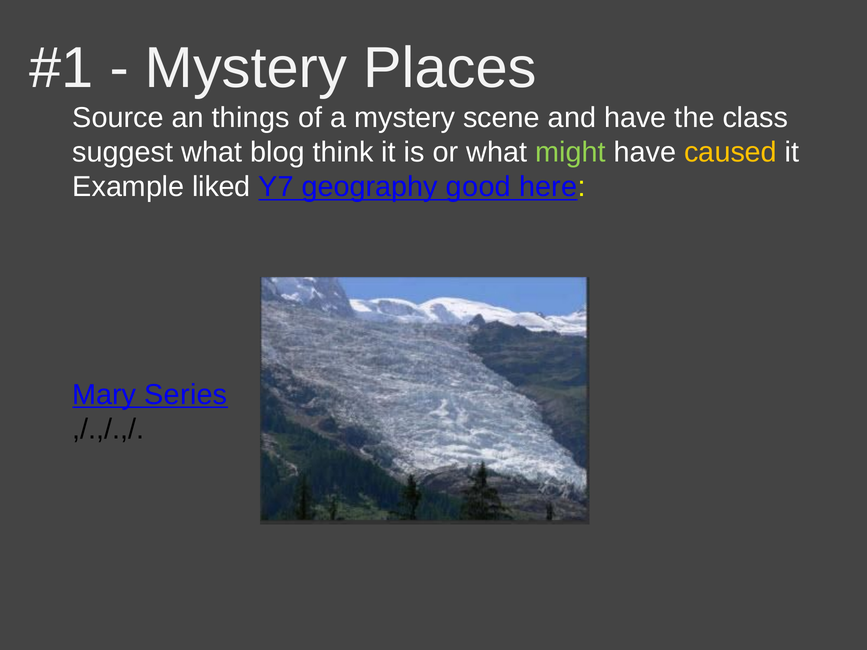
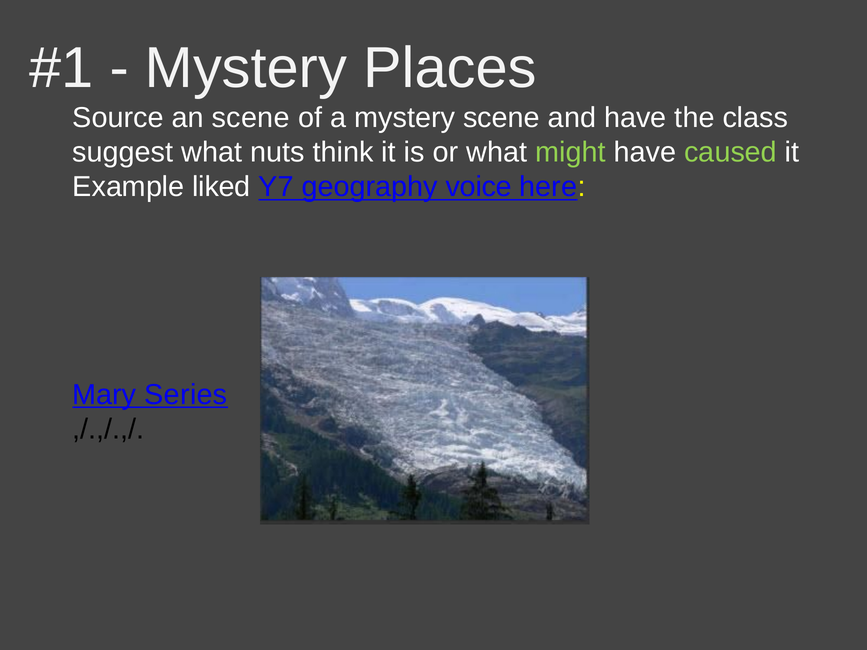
an things: things -> scene
blog: blog -> nuts
caused colour: yellow -> light green
good: good -> voice
